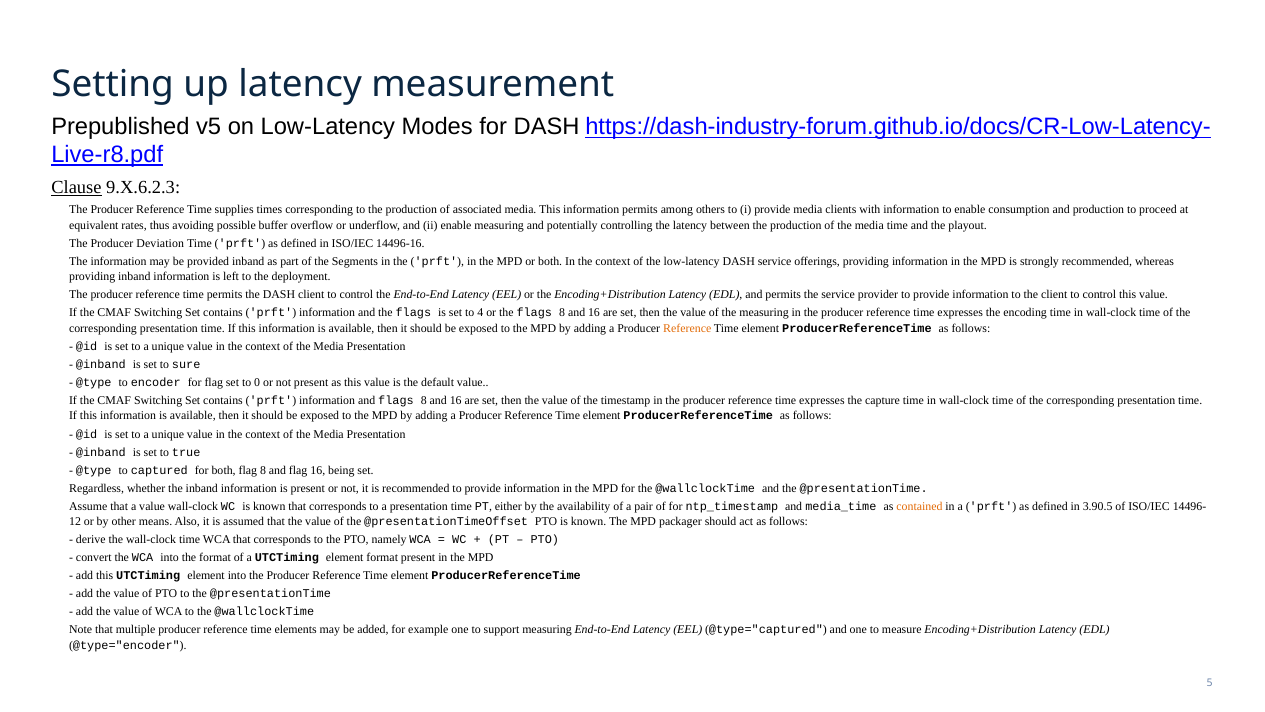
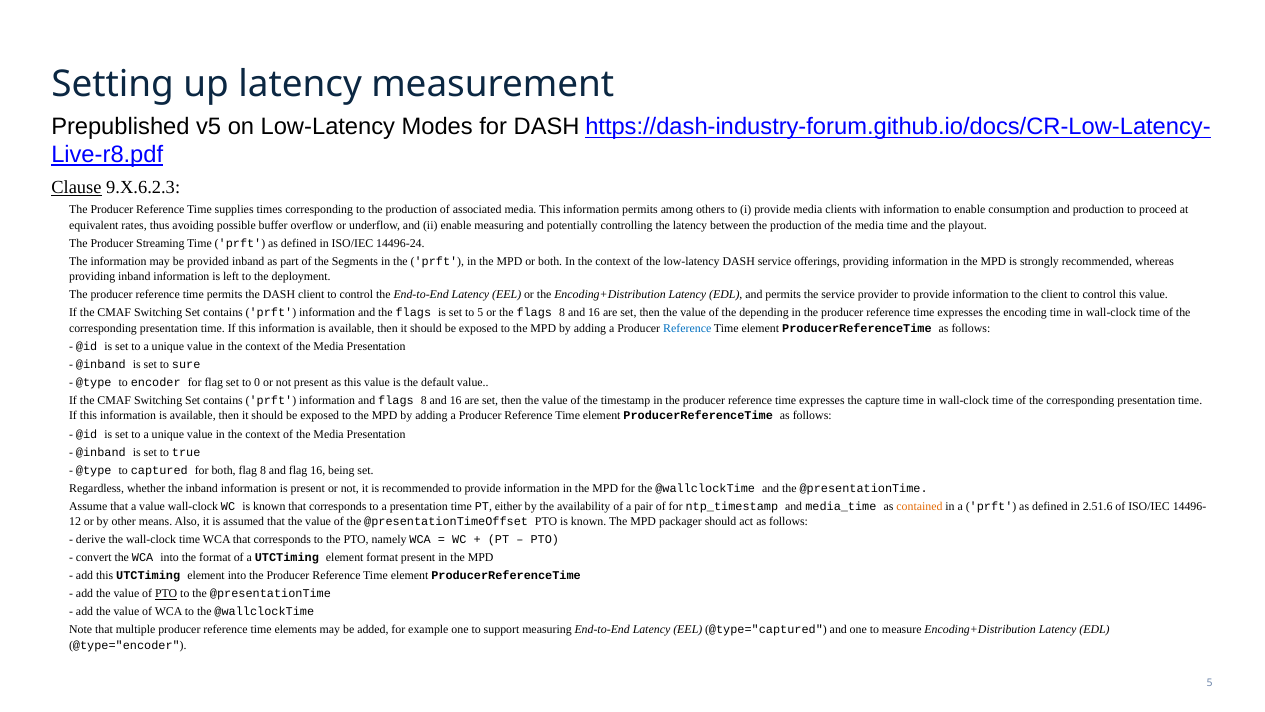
Deviation: Deviation -> Streaming
14496-16: 14496-16 -> 14496-24
to 4: 4 -> 5
the measuring: measuring -> depending
Reference at (687, 328) colour: orange -> blue
3.90.5: 3.90.5 -> 2.51.6
PTO at (166, 594) underline: none -> present
